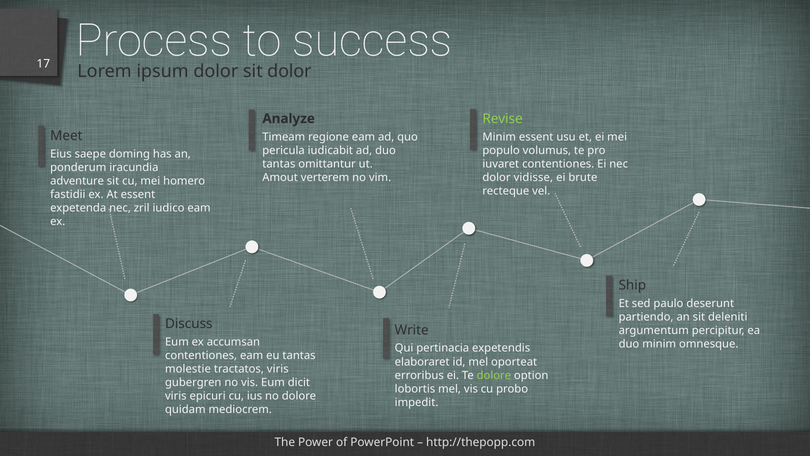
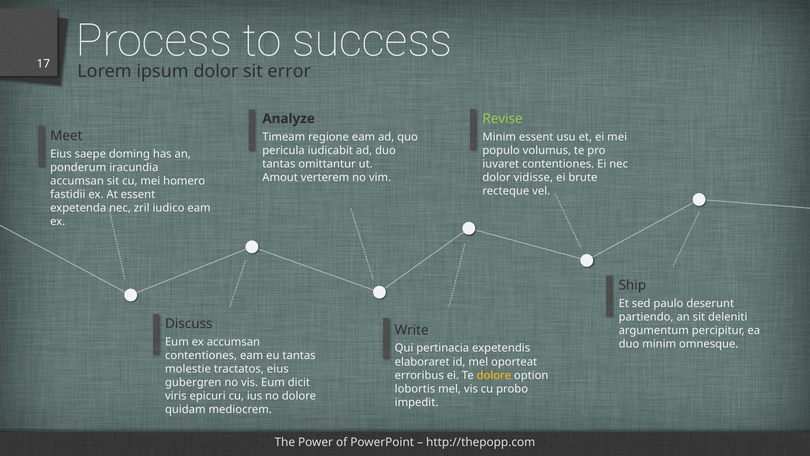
sit dolor: dolor -> error
adventure at (77, 181): adventure -> accumsan
tractatos viris: viris -> eius
dolore at (494, 375) colour: light green -> yellow
